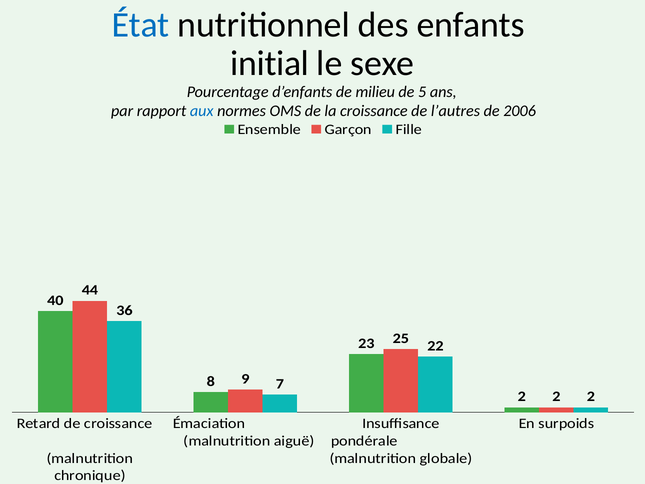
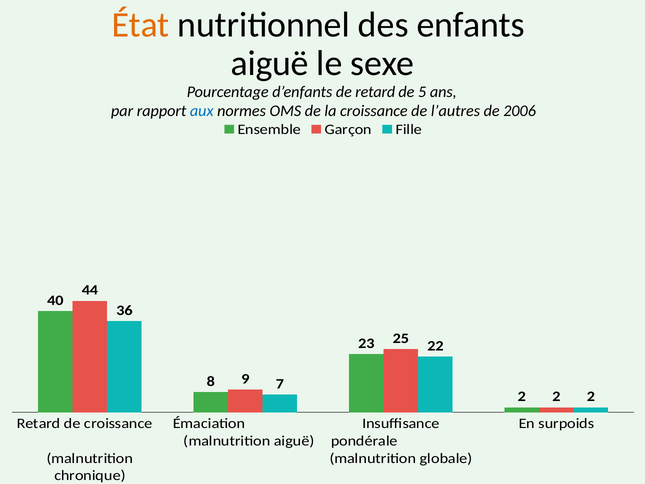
État colour: blue -> orange
initial at (270, 63): initial -> aiguë
de milieu: milieu -> retard
